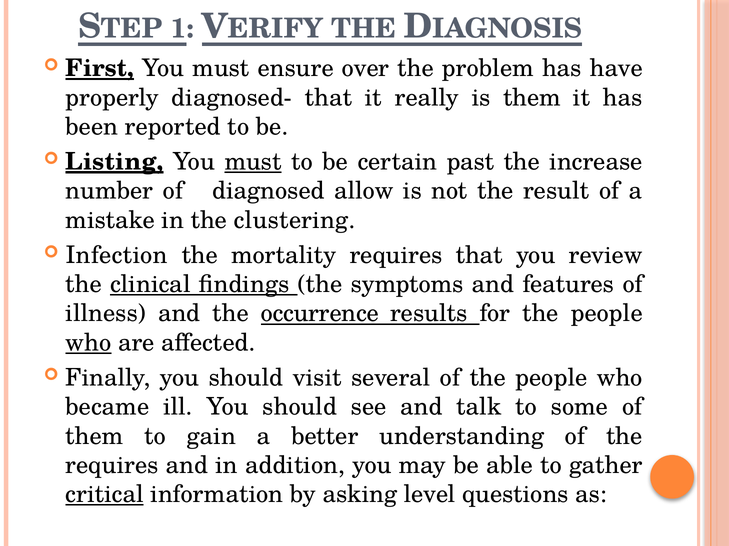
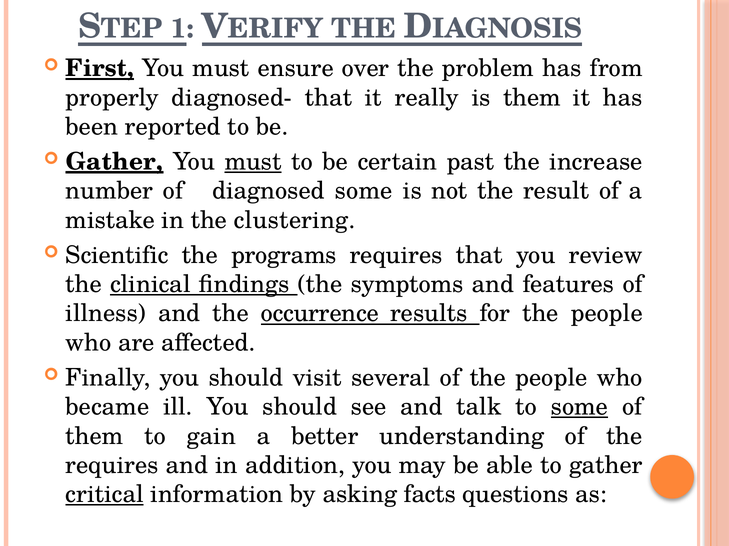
have: have -> from
Listing at (114, 162): Listing -> Gather
diagnosed allow: allow -> some
Infection: Infection -> Scientific
mortality: mortality -> programs
who at (88, 343) underline: present -> none
some at (580, 407) underline: none -> present
level: level -> facts
